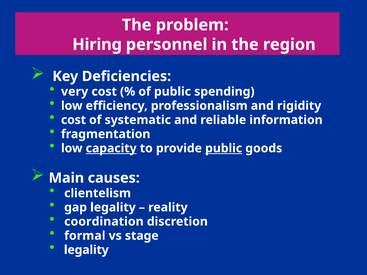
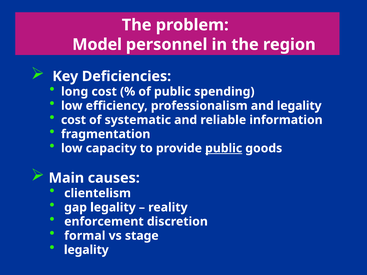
Hiring: Hiring -> Model
very: very -> long
and rigidity: rigidity -> legality
capacity underline: present -> none
coordination: coordination -> enforcement
